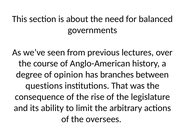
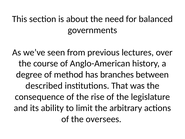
opinion: opinion -> method
questions: questions -> described
